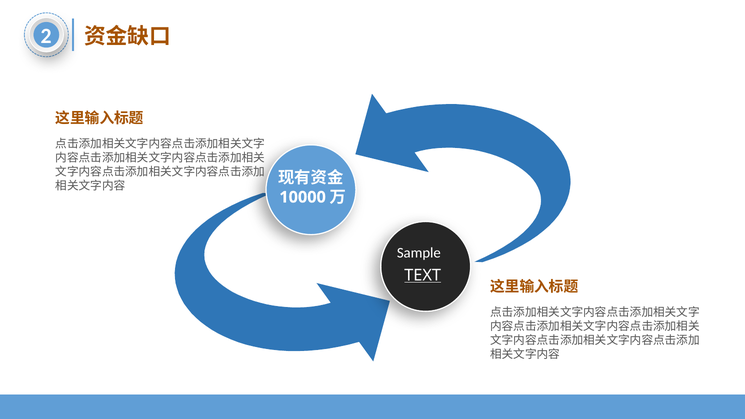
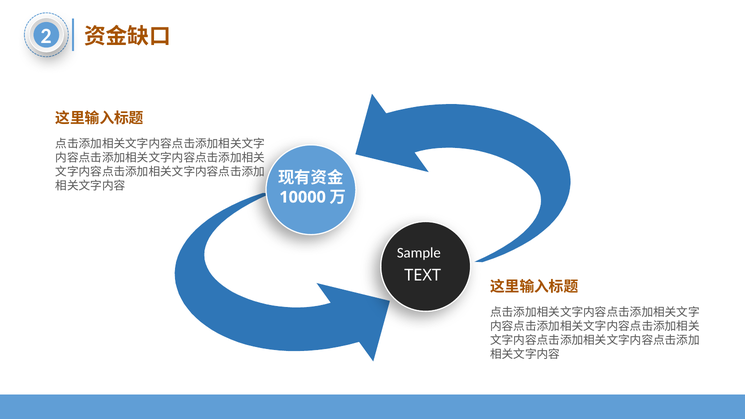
TEXT underline: present -> none
